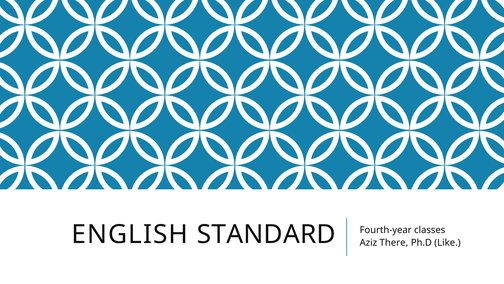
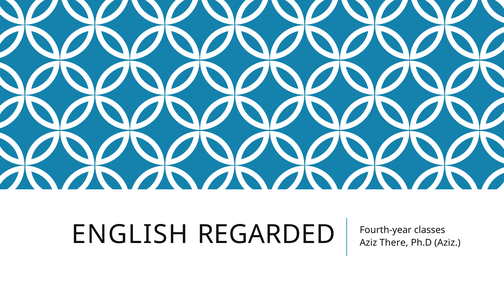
STANDARD: STANDARD -> REGARDED
Ph.D Like: Like -> Aziz
